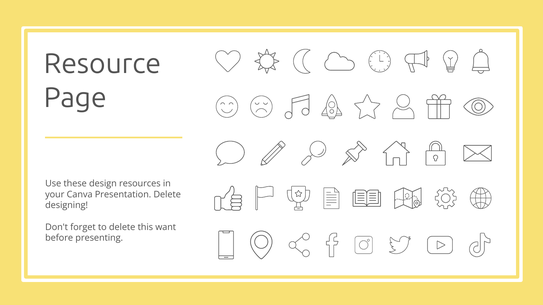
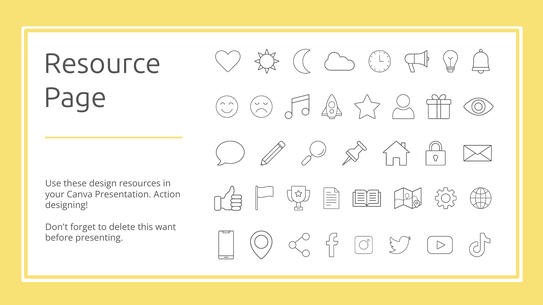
Presentation Delete: Delete -> Action
